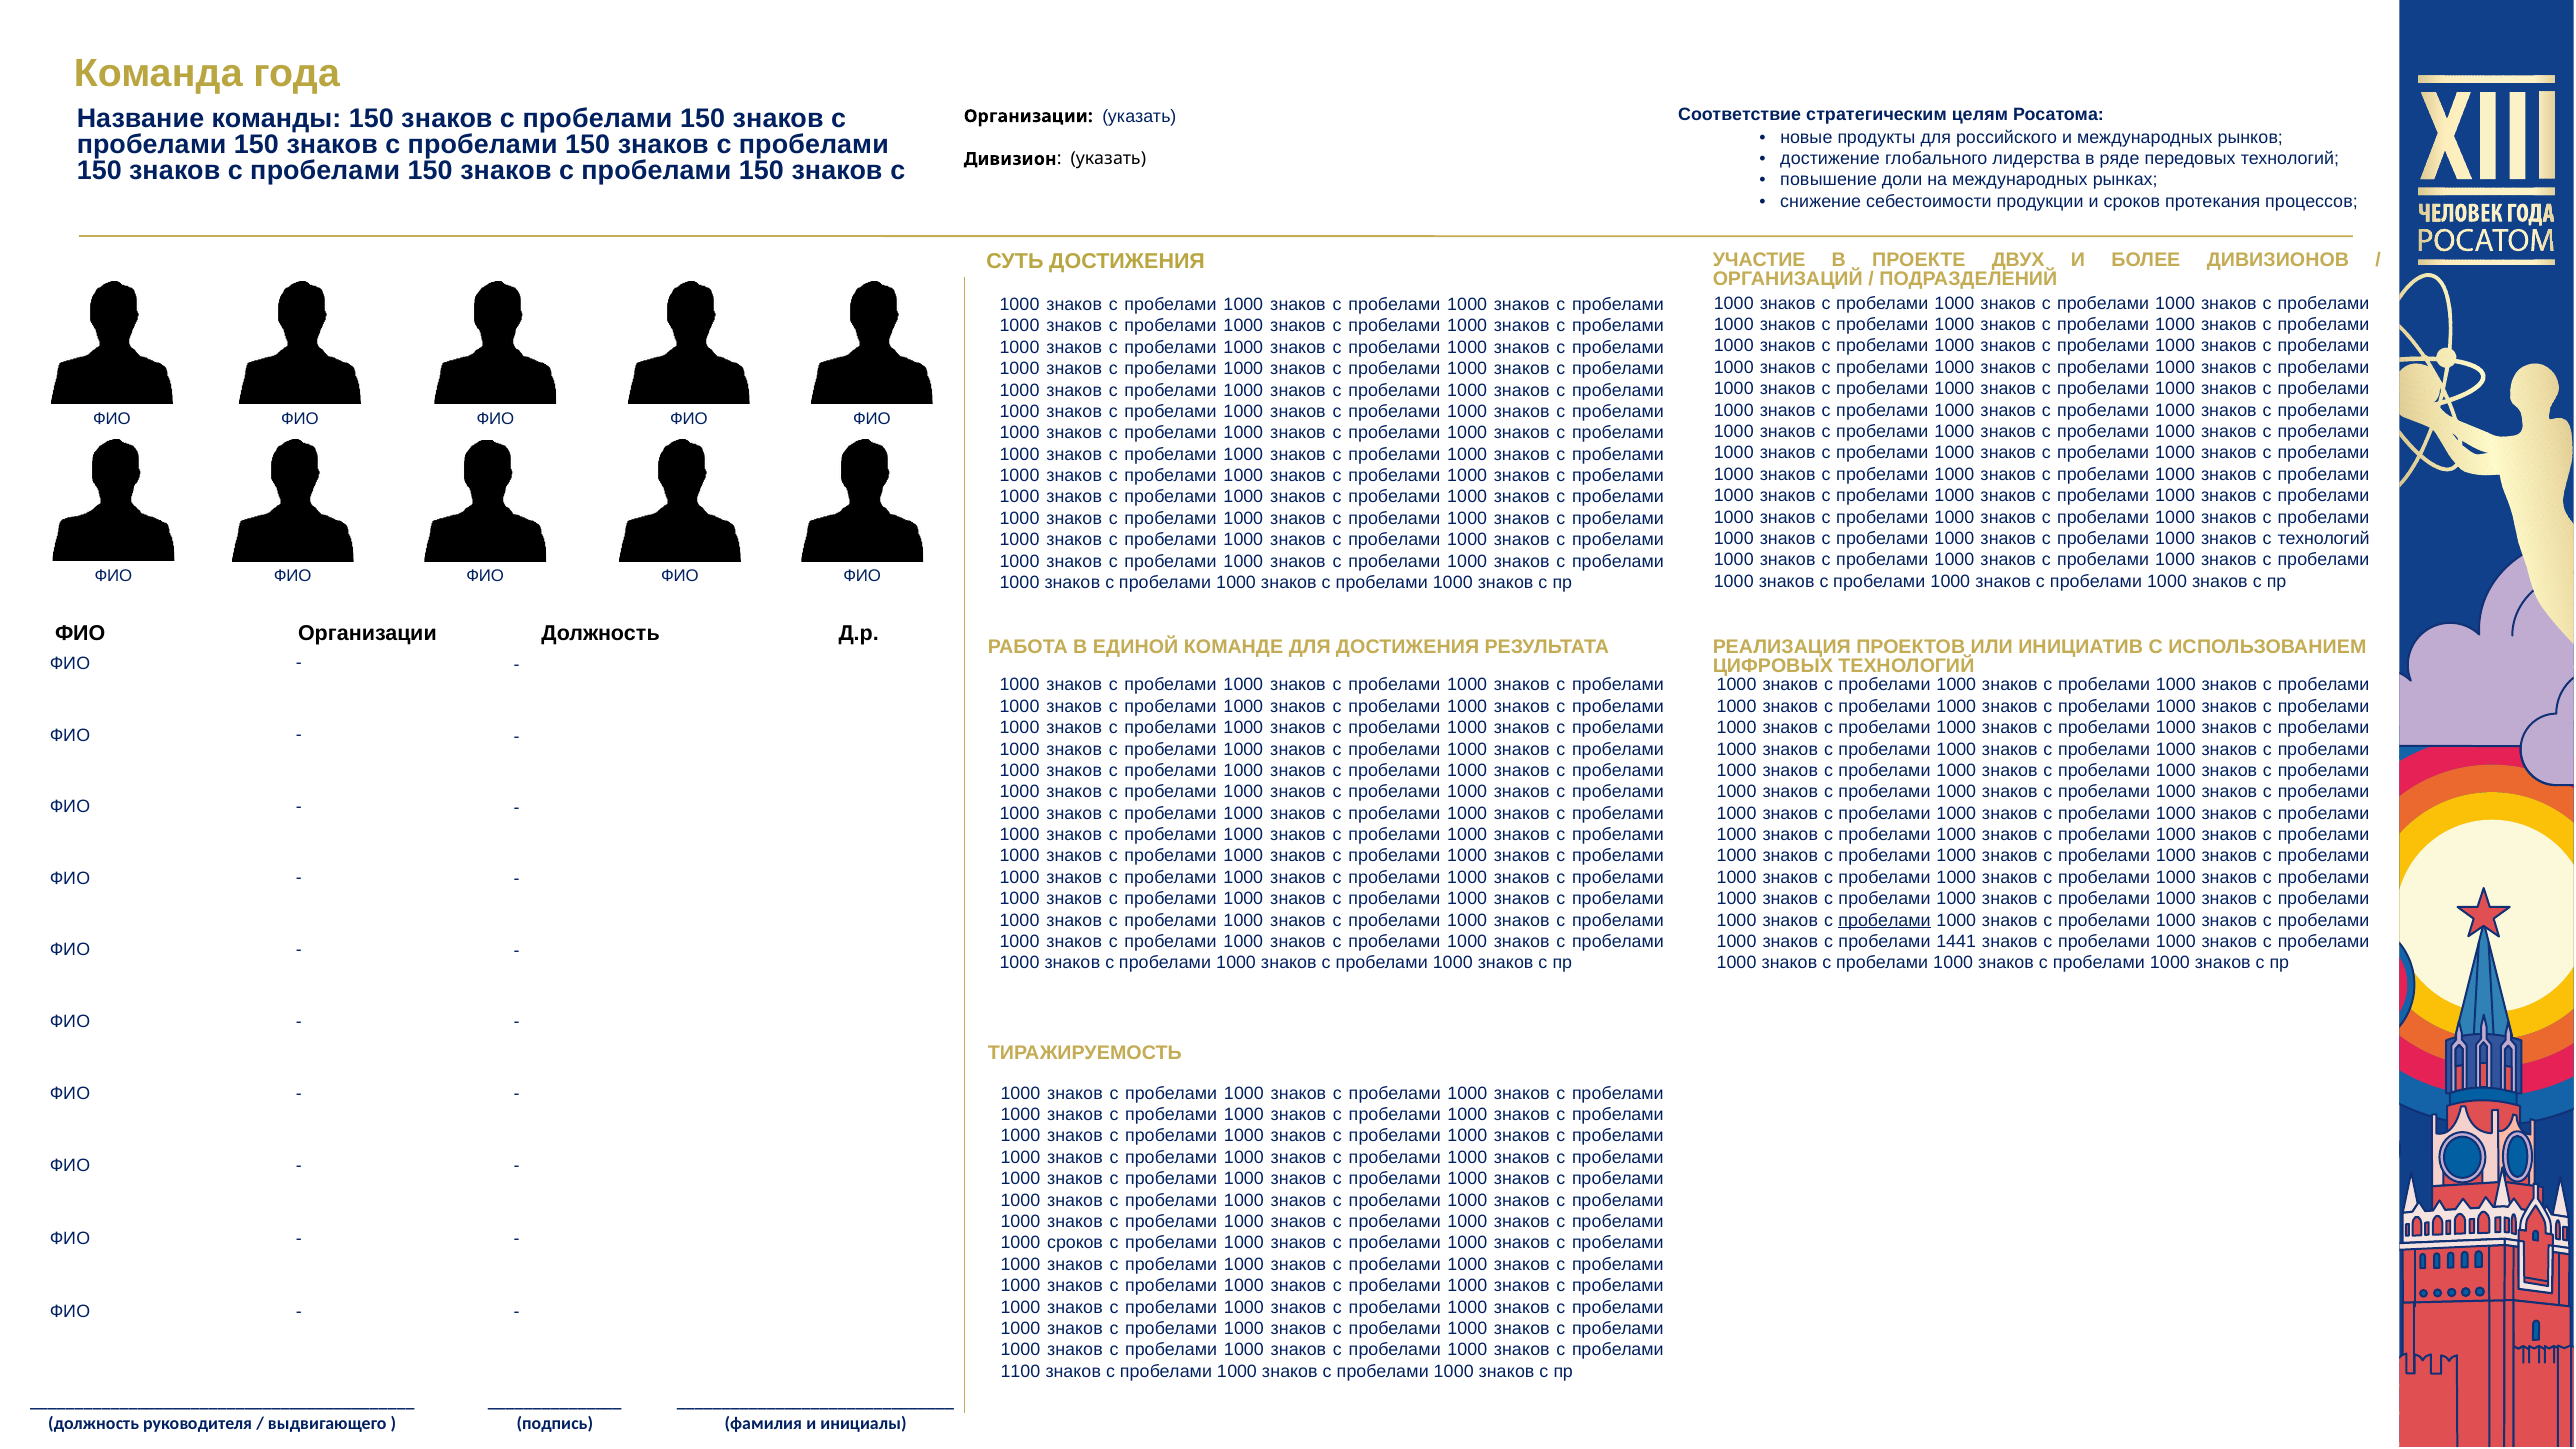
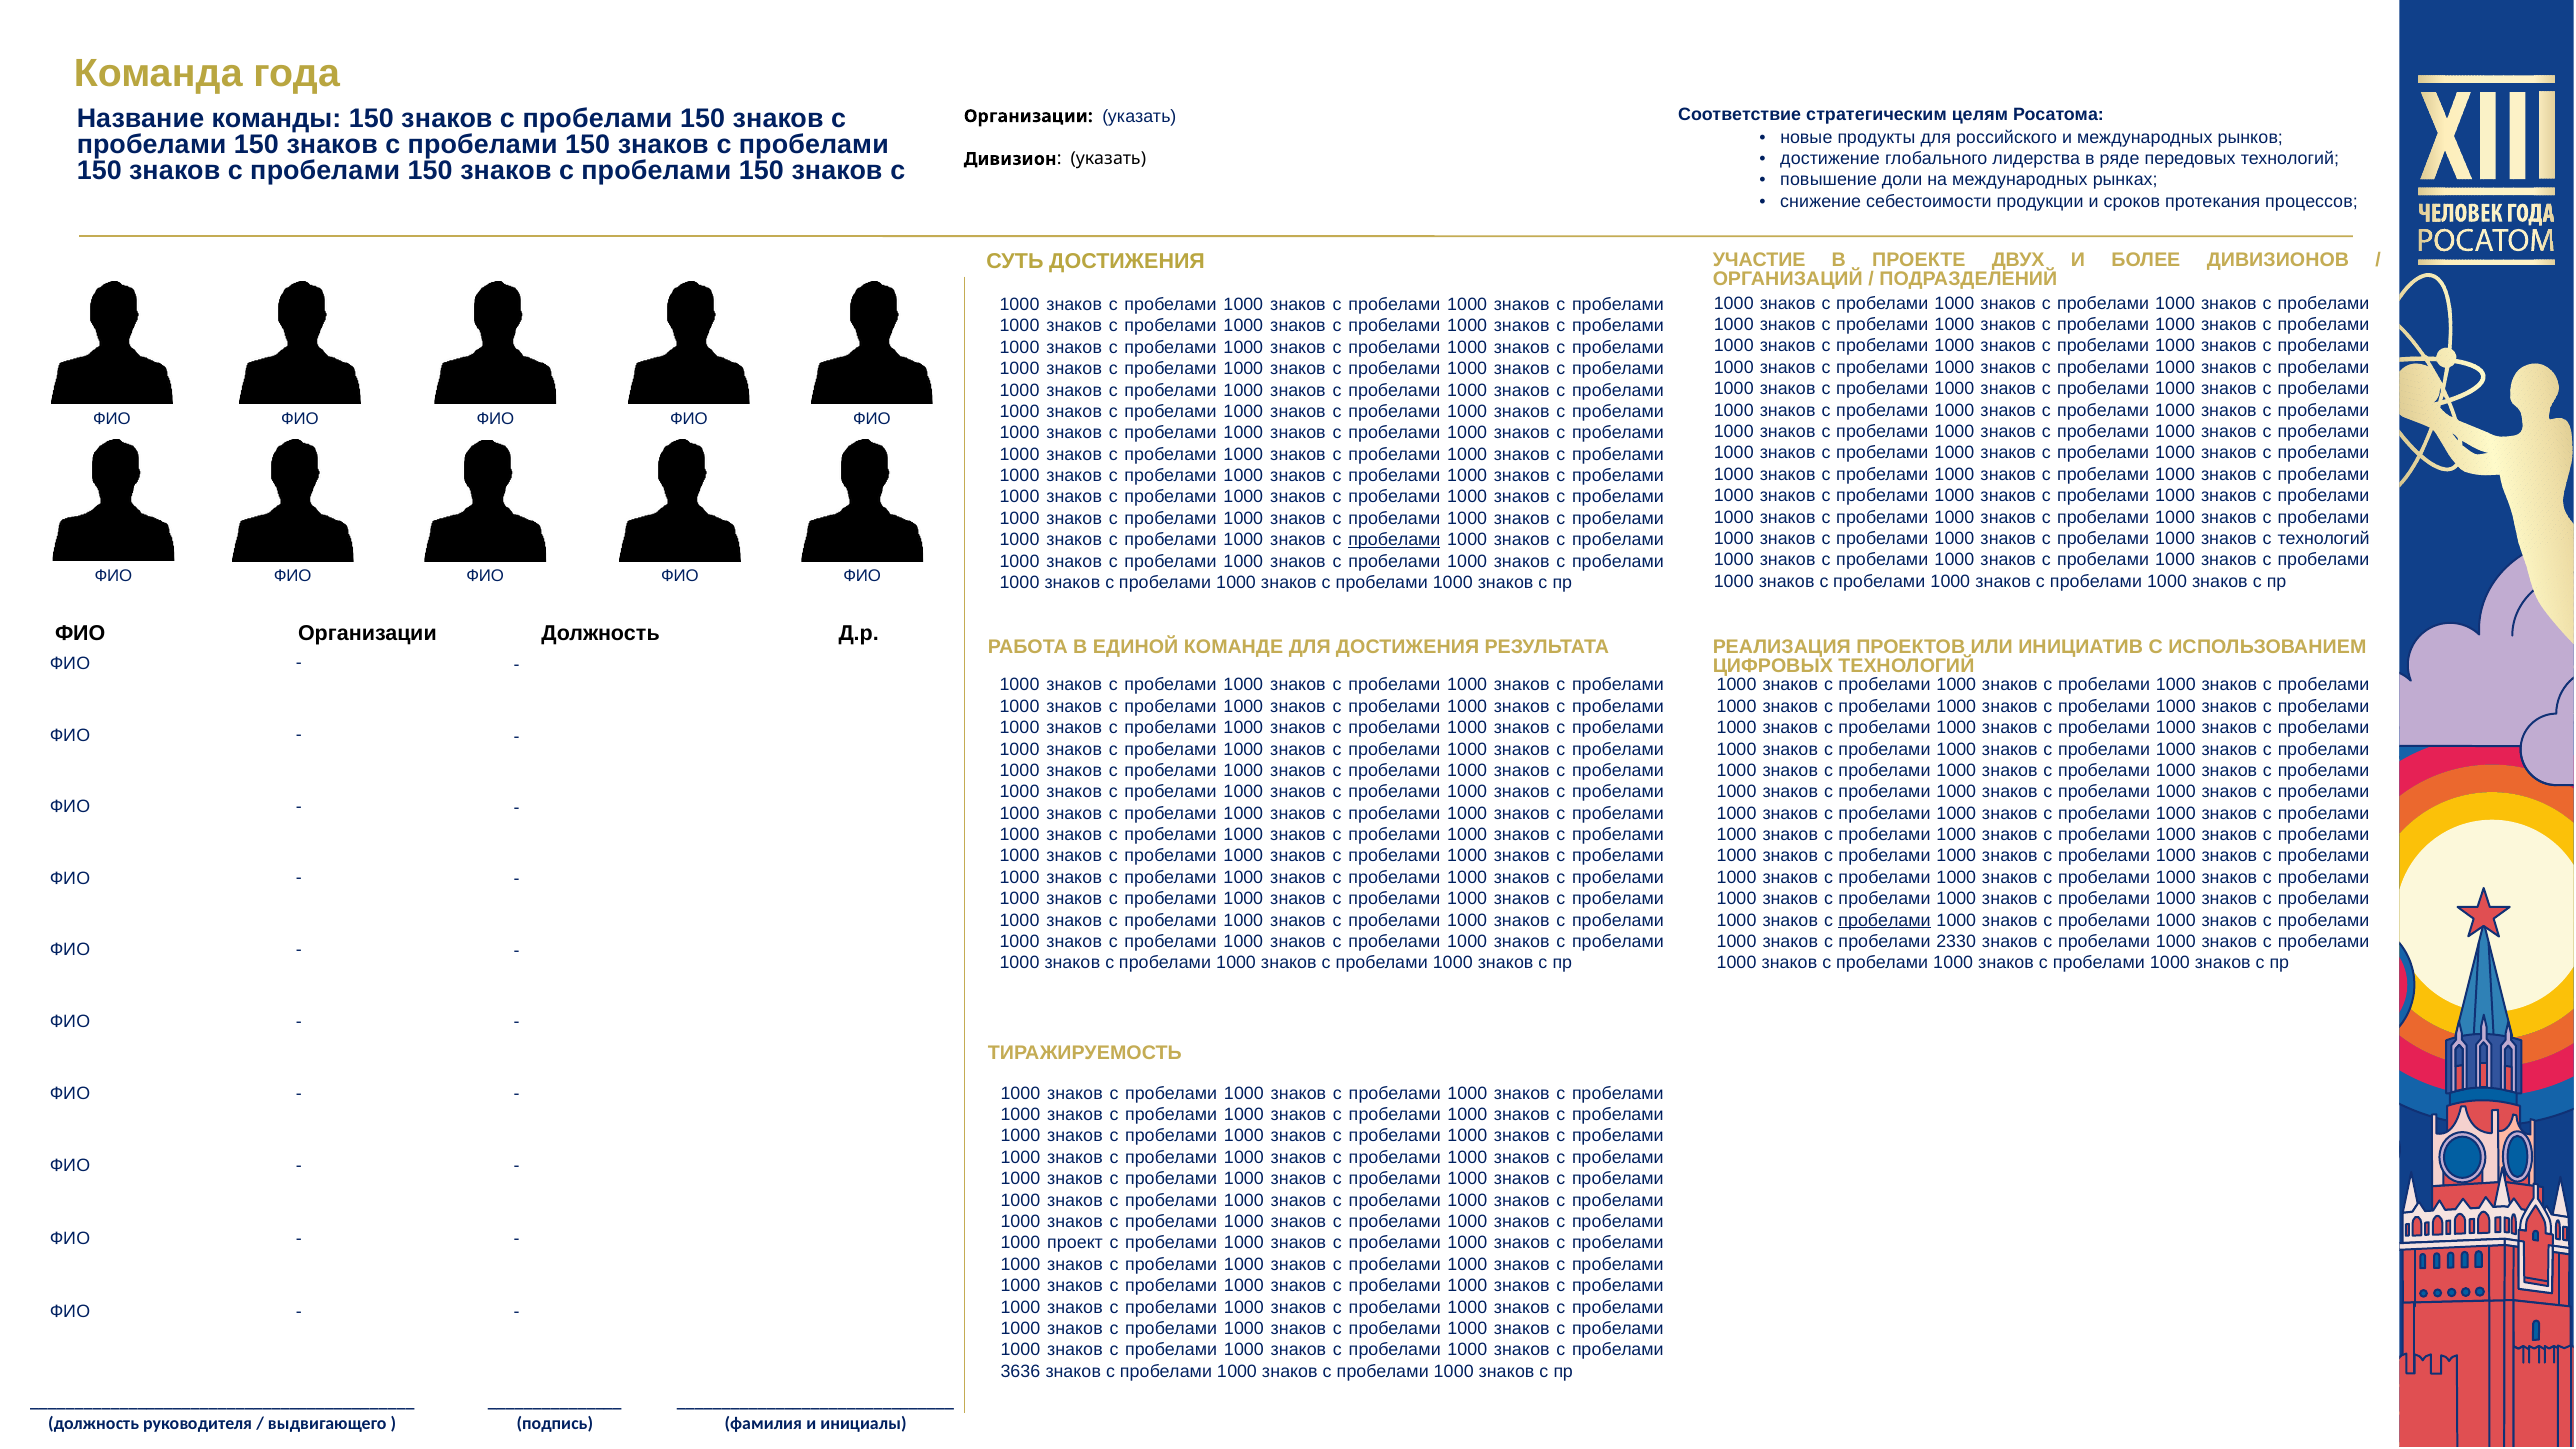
пробелами at (1394, 540) underline: none -> present
1441: 1441 -> 2330
1000 сроков: сроков -> проект
1100: 1100 -> 3636
